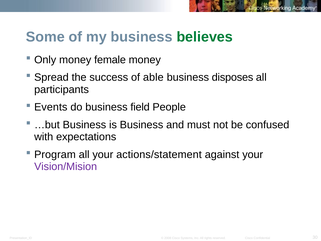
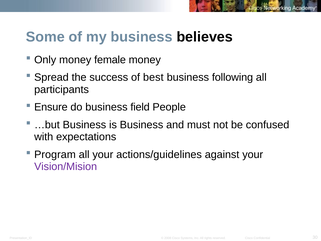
believes colour: green -> black
able: able -> best
disposes: disposes -> following
Events: Events -> Ensure
actions/statement: actions/statement -> actions/guidelines
